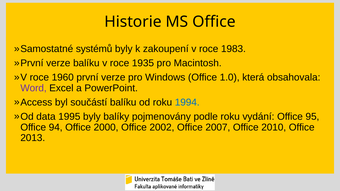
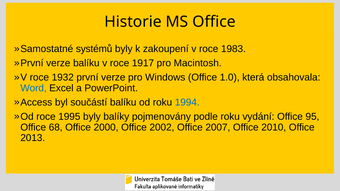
1935: 1935 -> 1917
1960: 1960 -> 1932
Word colour: purple -> blue
data at (46, 117): data -> roce
94: 94 -> 68
